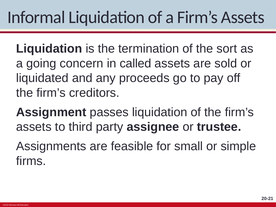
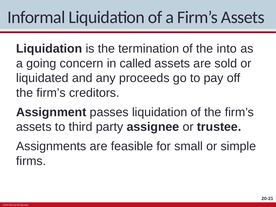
sort: sort -> into
